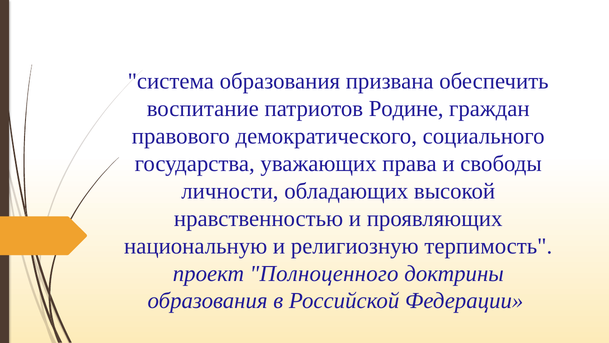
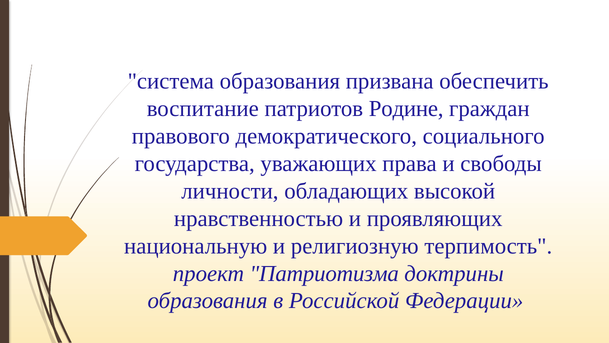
Полноценного: Полноценного -> Патриотизма
